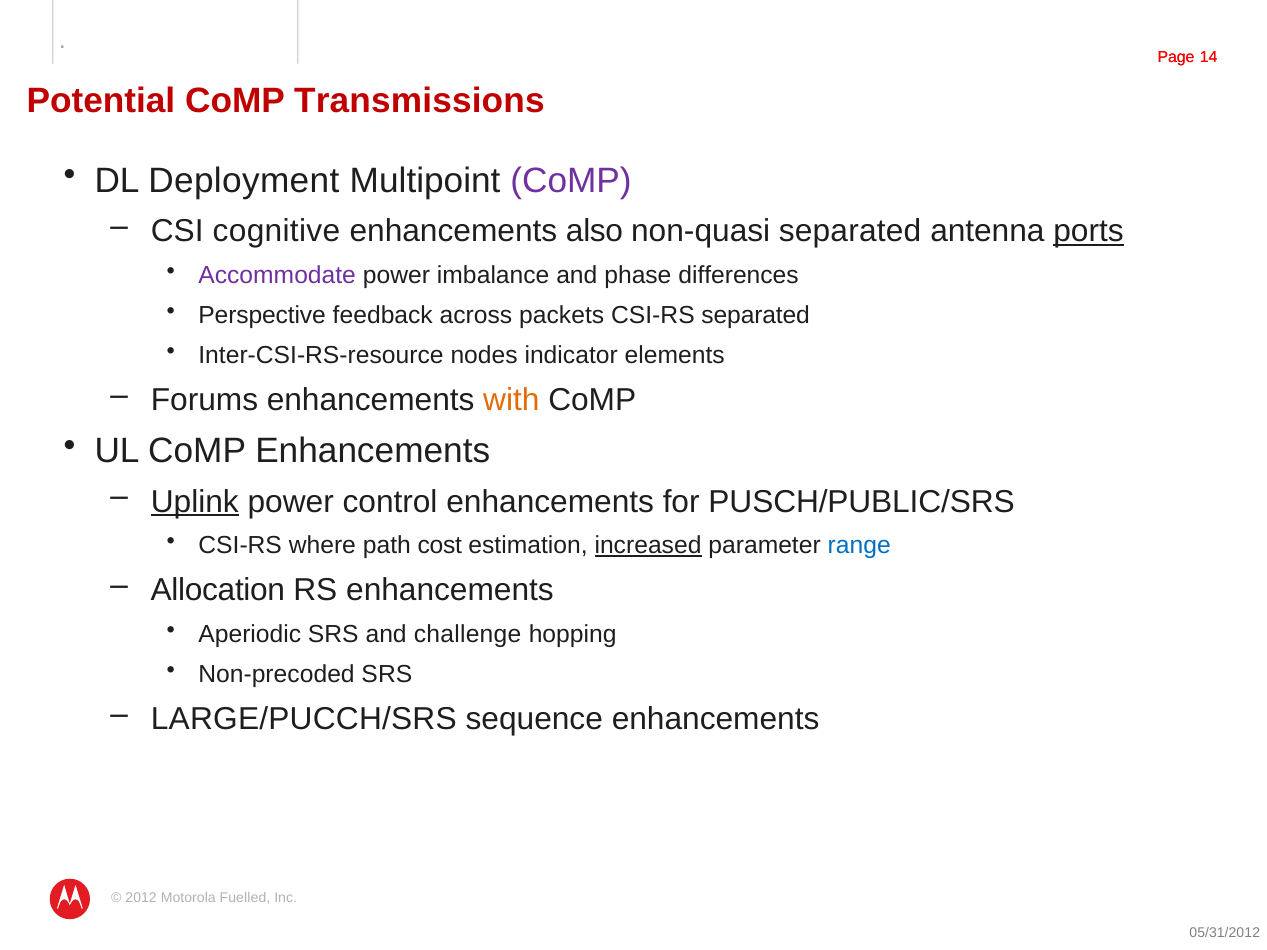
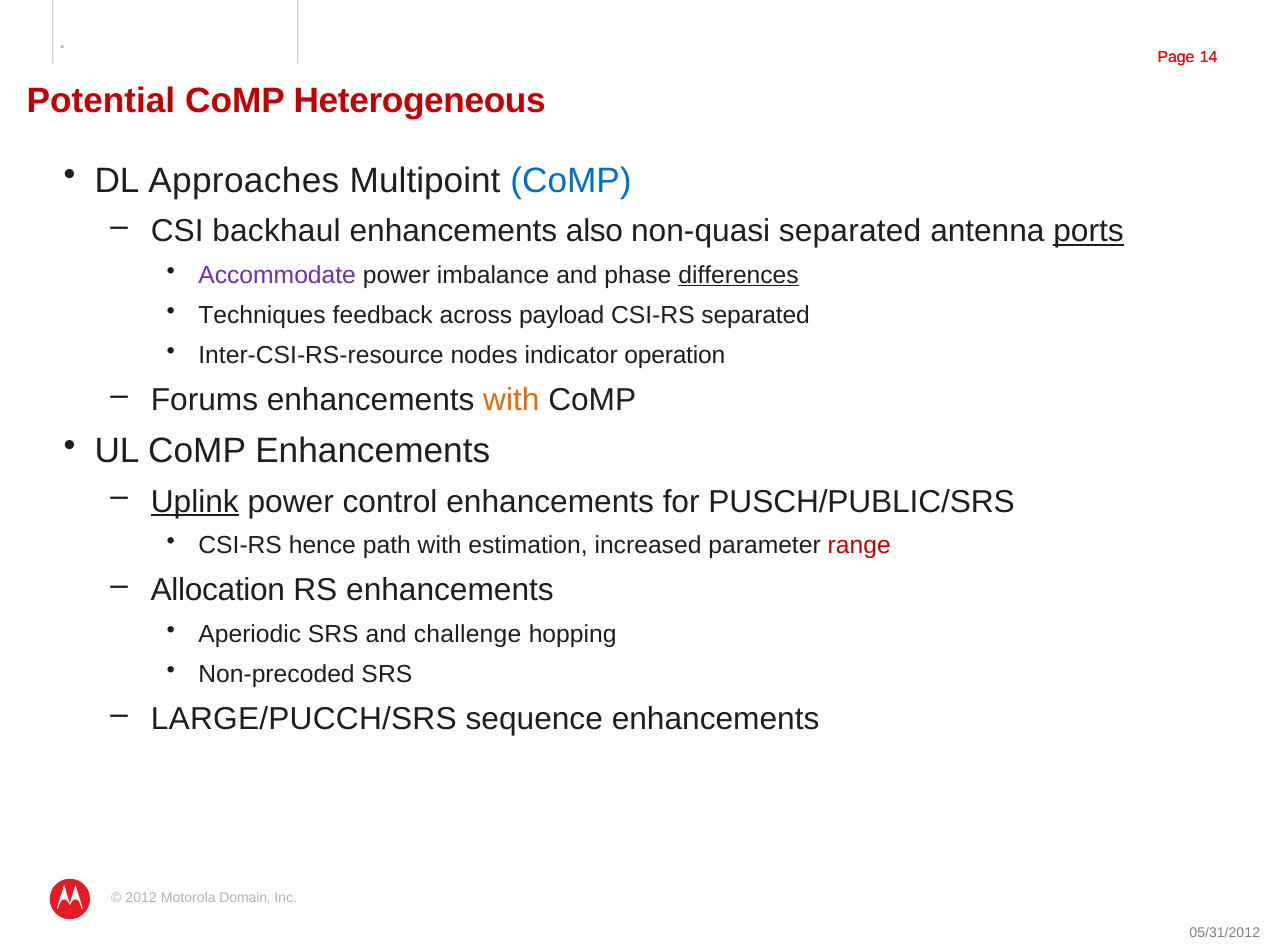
Transmissions: Transmissions -> Heterogeneous
Deployment: Deployment -> Approaches
CoMP at (571, 181) colour: purple -> blue
cognitive: cognitive -> backhaul
differences underline: none -> present
Perspective: Perspective -> Techniques
packets: packets -> payload
elements: elements -> operation
where: where -> hence
path cost: cost -> with
increased underline: present -> none
range colour: blue -> red
Fuelled: Fuelled -> Domain
